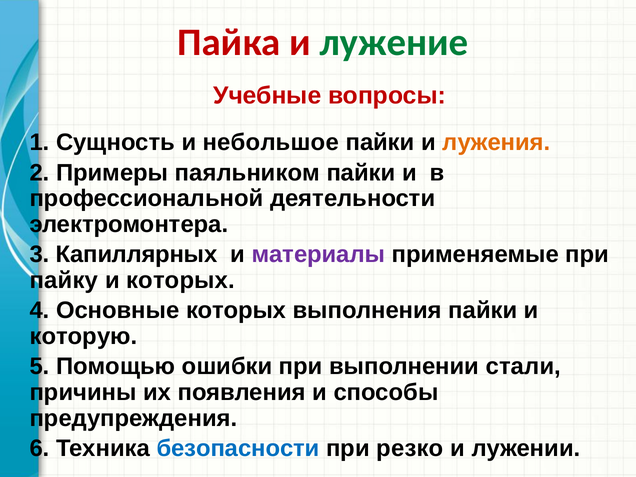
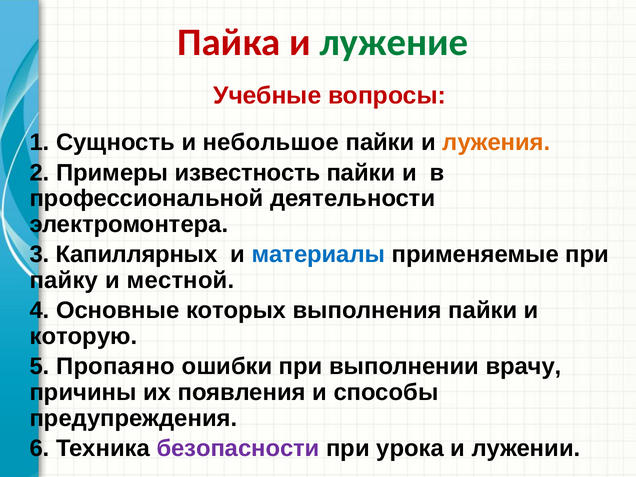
паяльником: паяльником -> известность
материалы colour: purple -> blue
и которых: которых -> местной
Помощью: Помощью -> Пропаяно
стали: стали -> врачу
безопасности colour: blue -> purple
резко: резко -> урока
